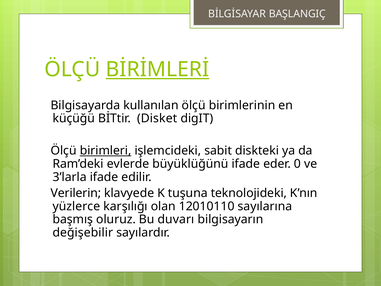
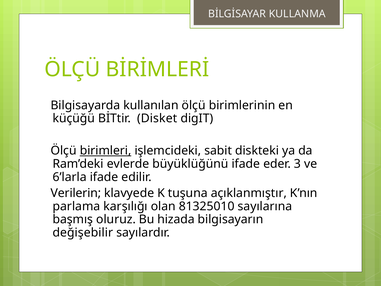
BAŞLANGIÇ: BAŞLANGIÇ -> KULLANMA
BİRİMLERİ underline: present -> none
0: 0 -> 3
3’larla: 3’larla -> 6’larla
teknolojideki: teknolojideki -> açıklanmıştır
yüzlerce: yüzlerce -> parlama
12010110: 12010110 -> 81325010
duvarı: duvarı -> hizada
